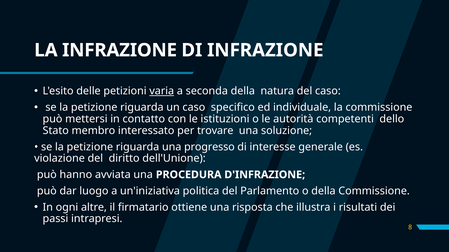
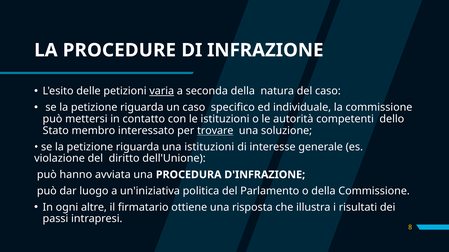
LA INFRAZIONE: INFRAZIONE -> PROCEDURE
trovare underline: none -> present
una progresso: progresso -> istituzioni
